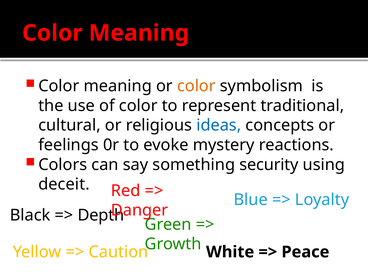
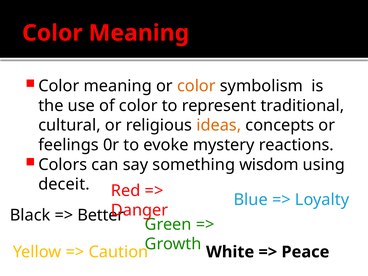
ideas colour: blue -> orange
security: security -> wisdom
Depth: Depth -> Better
